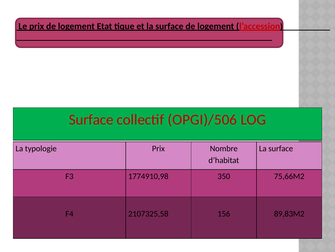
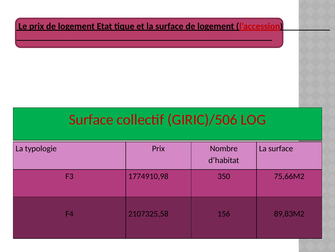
OPGI)/506: OPGI)/506 -> GIRIC)/506
